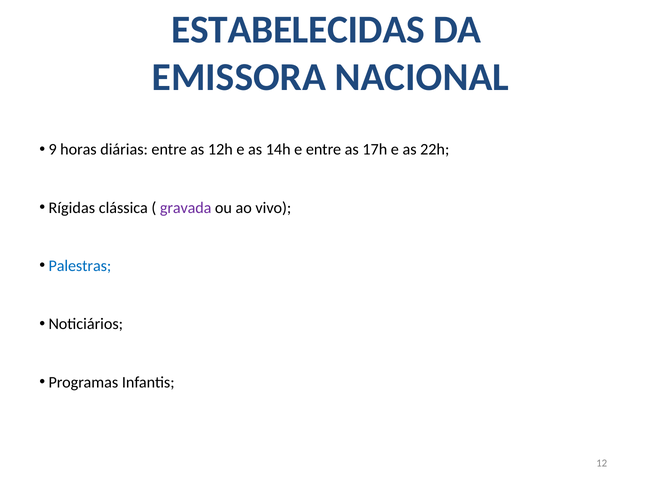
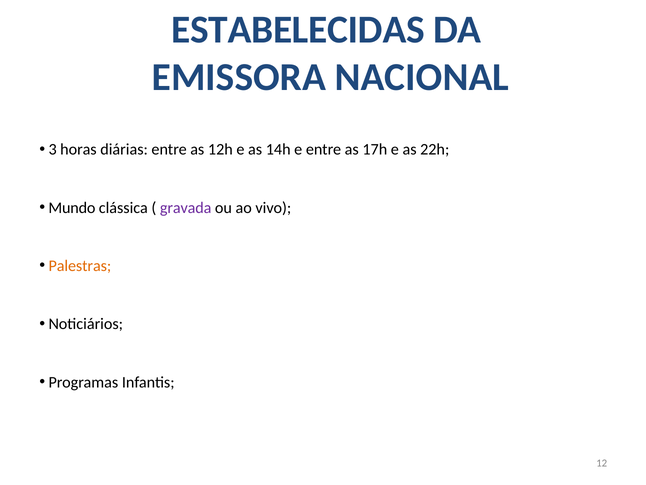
9: 9 -> 3
Rígidas: Rígidas -> Mundo
Palestras colour: blue -> orange
